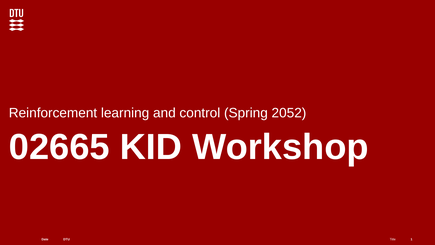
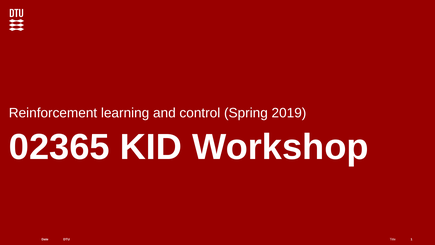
2052: 2052 -> 2019
02665: 02665 -> 02365
